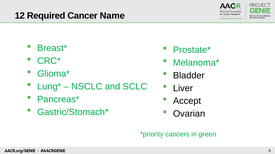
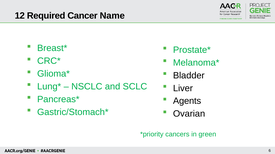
Accept: Accept -> Agents
